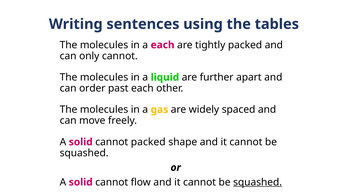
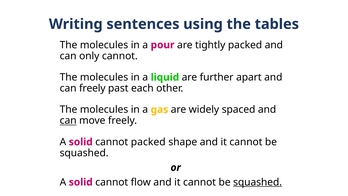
a each: each -> pour
can order: order -> freely
can at (68, 120) underline: none -> present
